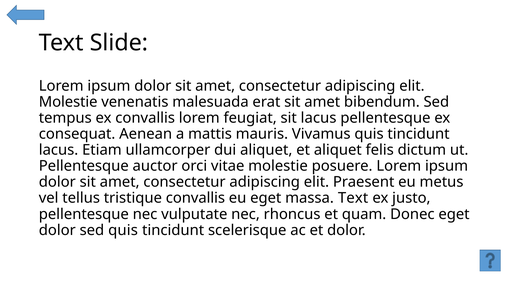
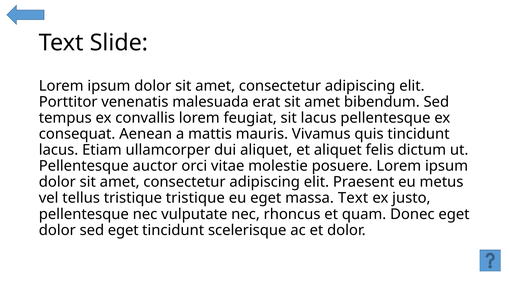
Molestie at (68, 102): Molestie -> Porttitor
tristique convallis: convallis -> tristique
sed quis: quis -> eget
